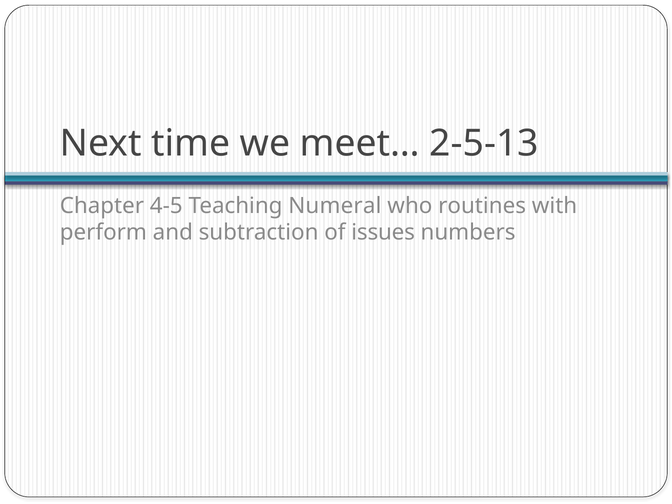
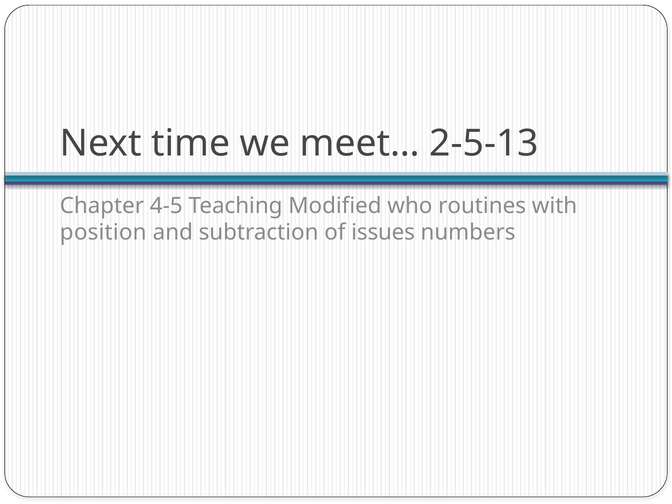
Numeral: Numeral -> Modified
perform: perform -> position
